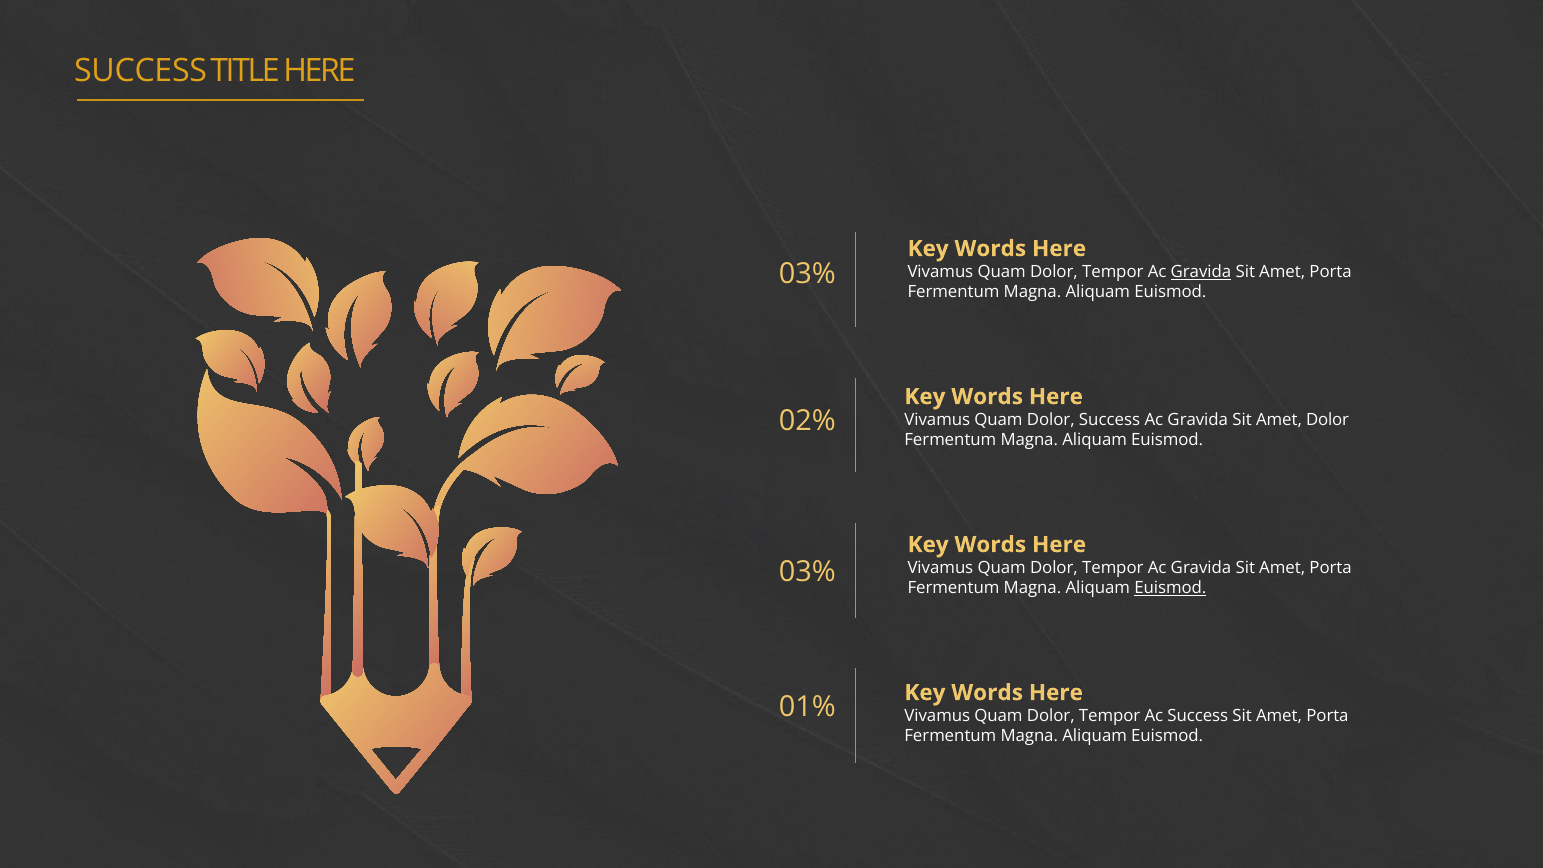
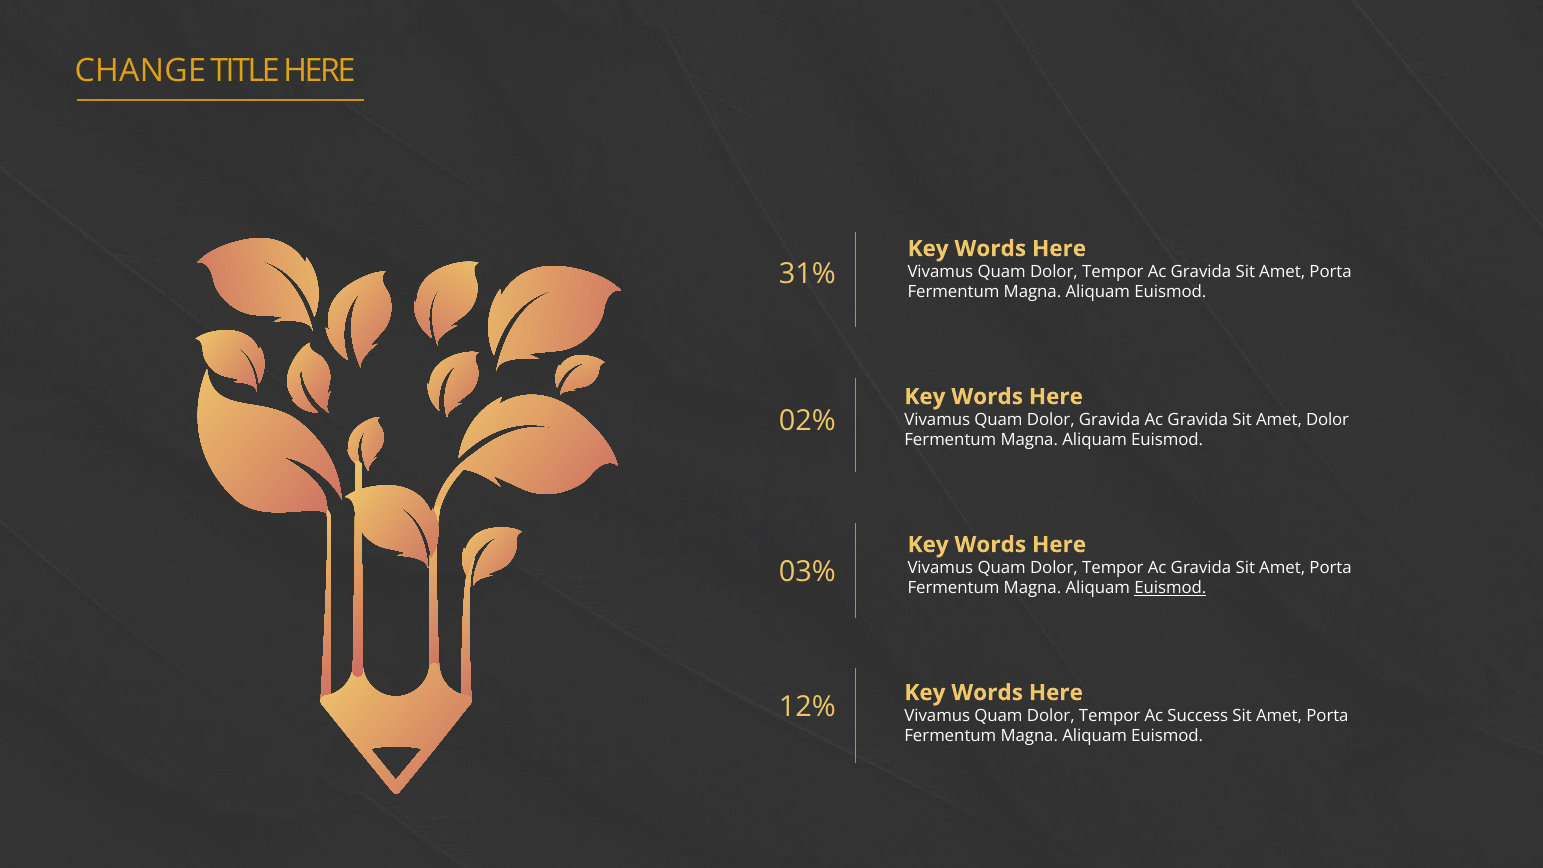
SUCCESS at (141, 71): SUCCESS -> CHANGE
03% at (807, 274): 03% -> 31%
Gravida at (1201, 272) underline: present -> none
Dolor Success: Success -> Gravida
01%: 01% -> 12%
